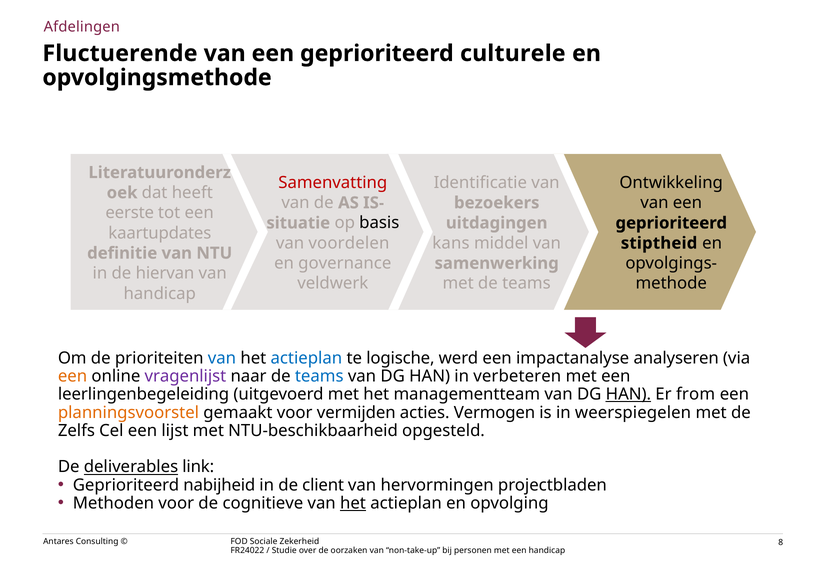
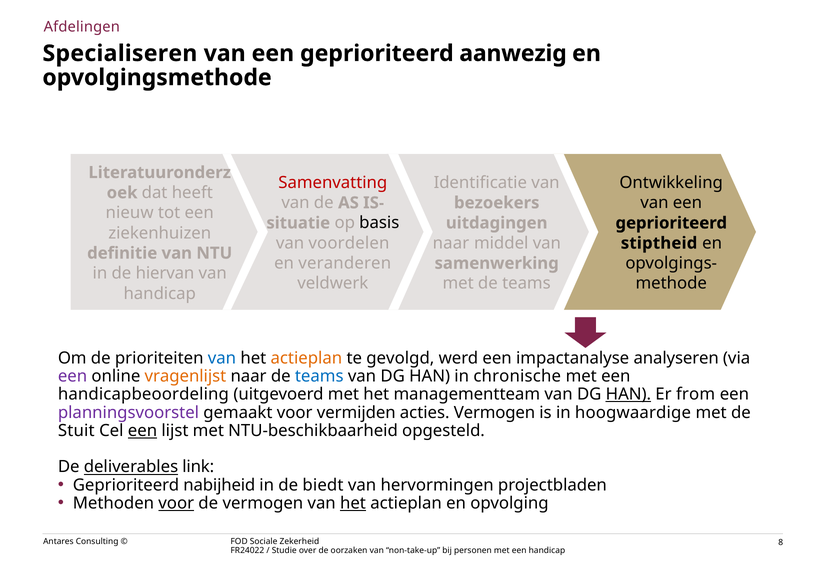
Fluctuerende: Fluctuerende -> Specialiseren
culturele: culturele -> aanwezig
eerste: eerste -> nieuw
kaartupdates: kaartupdates -> ziekenhuizen
kans at (451, 243): kans -> naar
governance: governance -> veranderen
actieplan at (306, 358) colour: blue -> orange
logische: logische -> gevolgd
een at (73, 376) colour: orange -> purple
vragenlijst colour: purple -> orange
verbeteren: verbeteren -> chronische
leerlingenbegeleiding: leerlingenbegeleiding -> handicapbeoordeling
planningsvoorstel colour: orange -> purple
weerspiegelen: weerspiegelen -> hoogwaardige
Zelfs: Zelfs -> Stuit
een at (142, 431) underline: none -> present
client: client -> biedt
voor at (176, 503) underline: none -> present
de cognitieve: cognitieve -> vermogen
